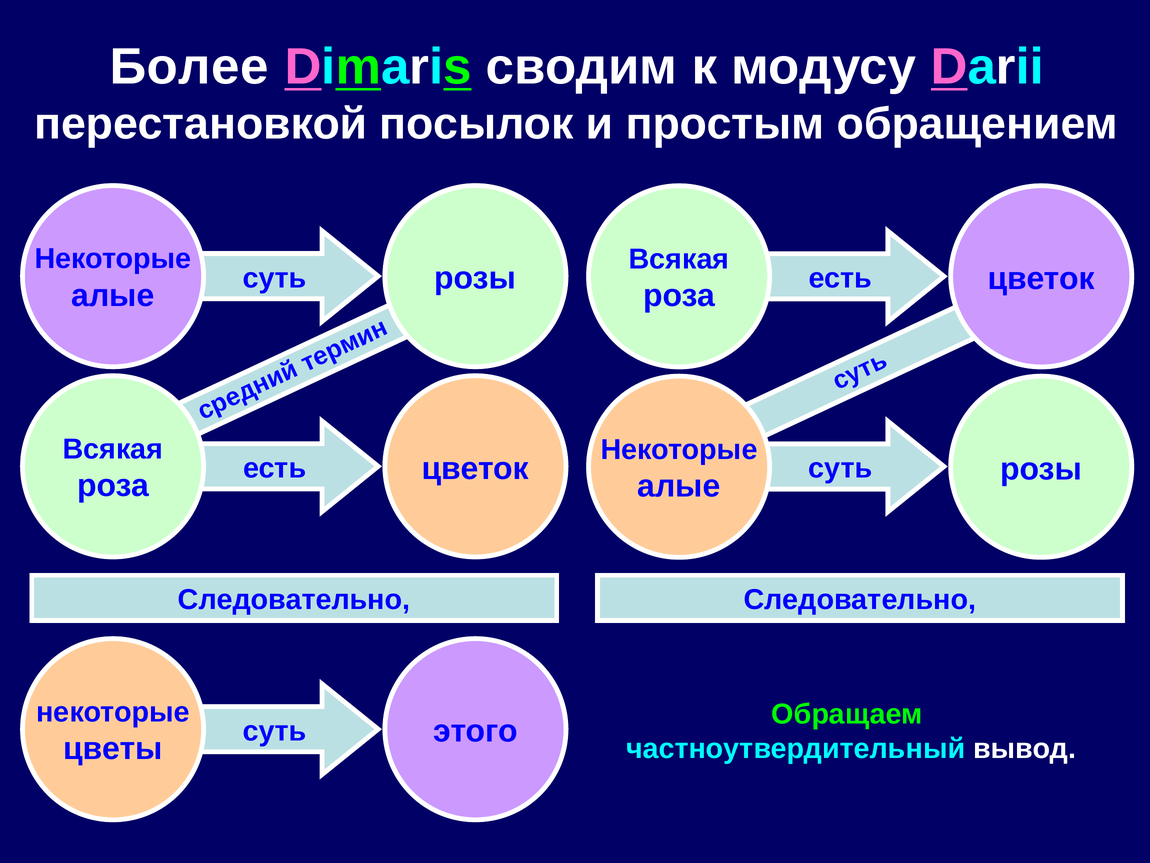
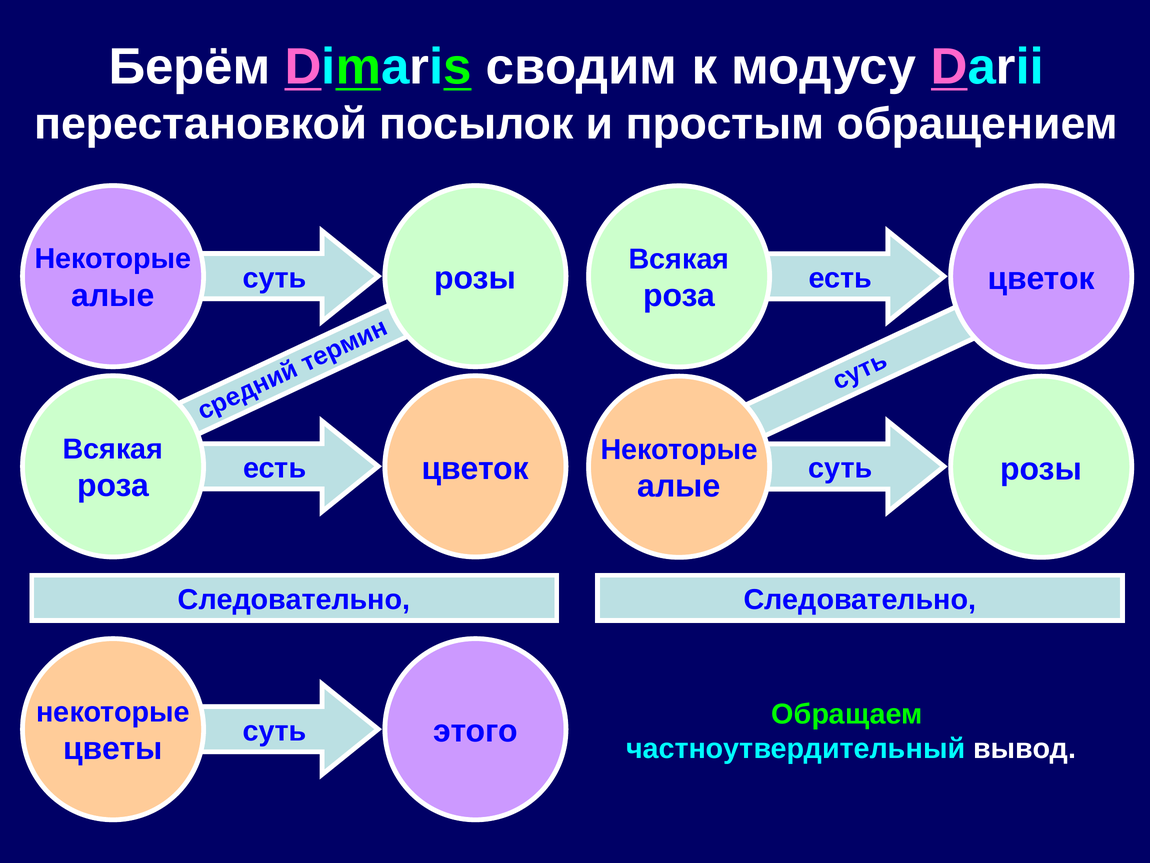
Более: Более -> Берём
